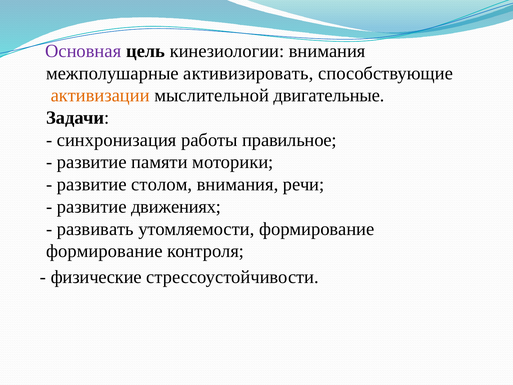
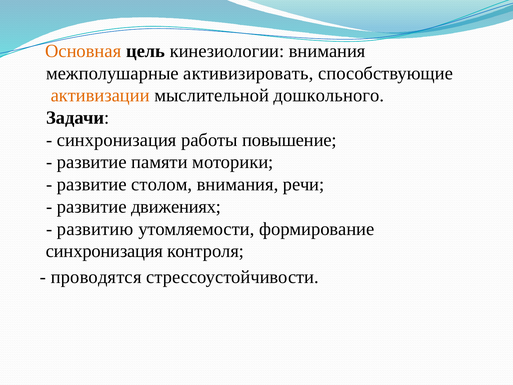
Основная colour: purple -> orange
двигательные: двигательные -> дошкольного
правильное: правильное -> повышение
развивать: развивать -> развитию
формирование at (104, 251): формирование -> синхронизация
физические: физические -> проводятся
